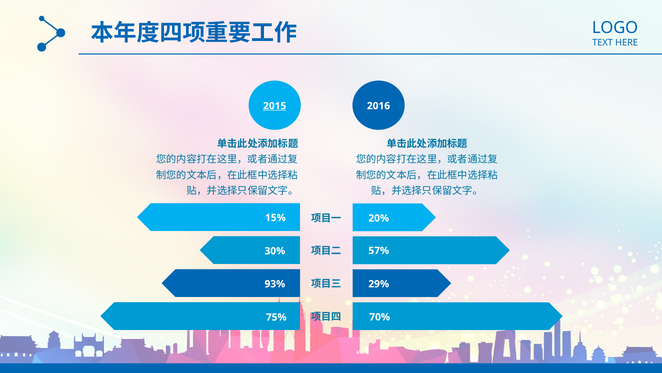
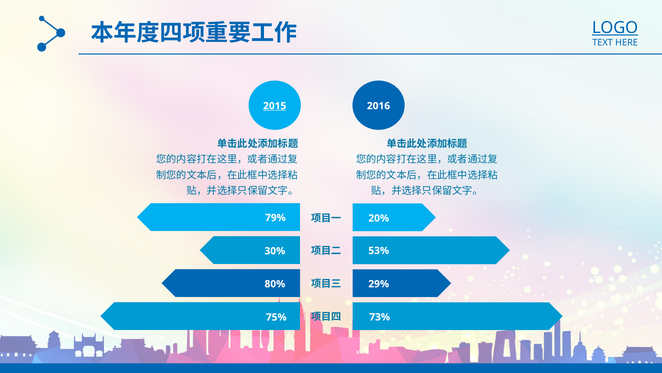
LOGO underline: none -> present
15%: 15% -> 79%
57%: 57% -> 53%
93%: 93% -> 80%
70%: 70% -> 73%
